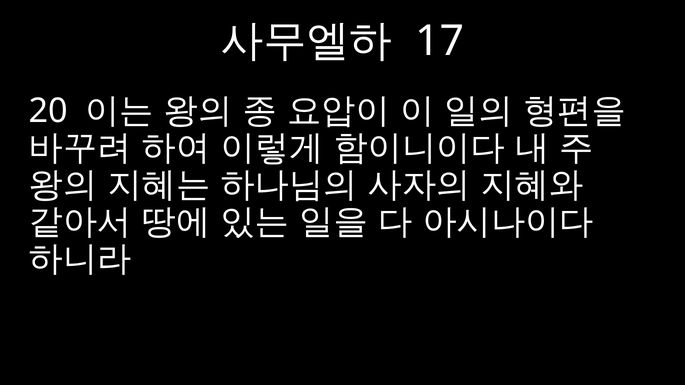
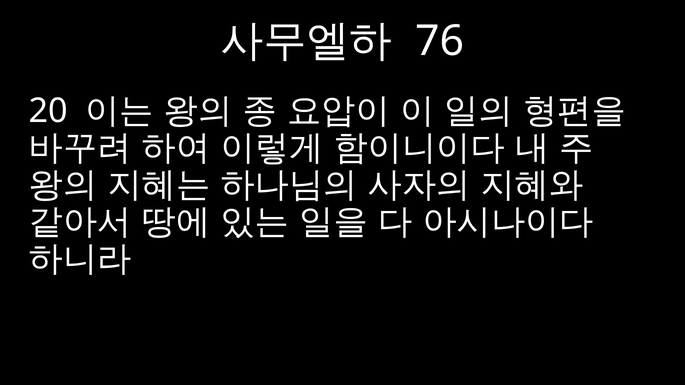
17: 17 -> 76
